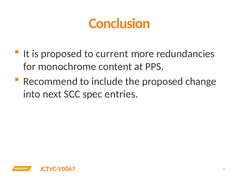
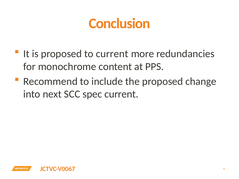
spec entries: entries -> current
